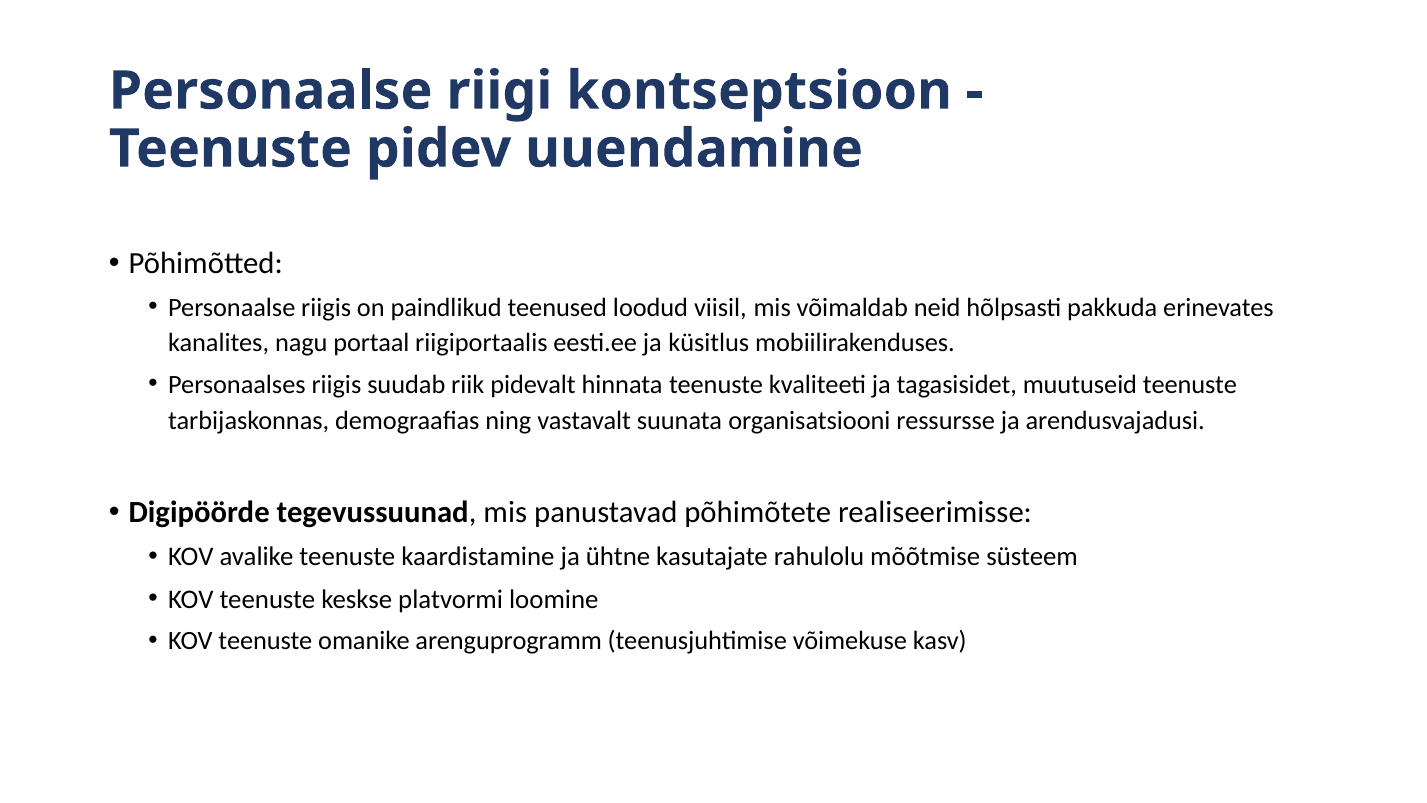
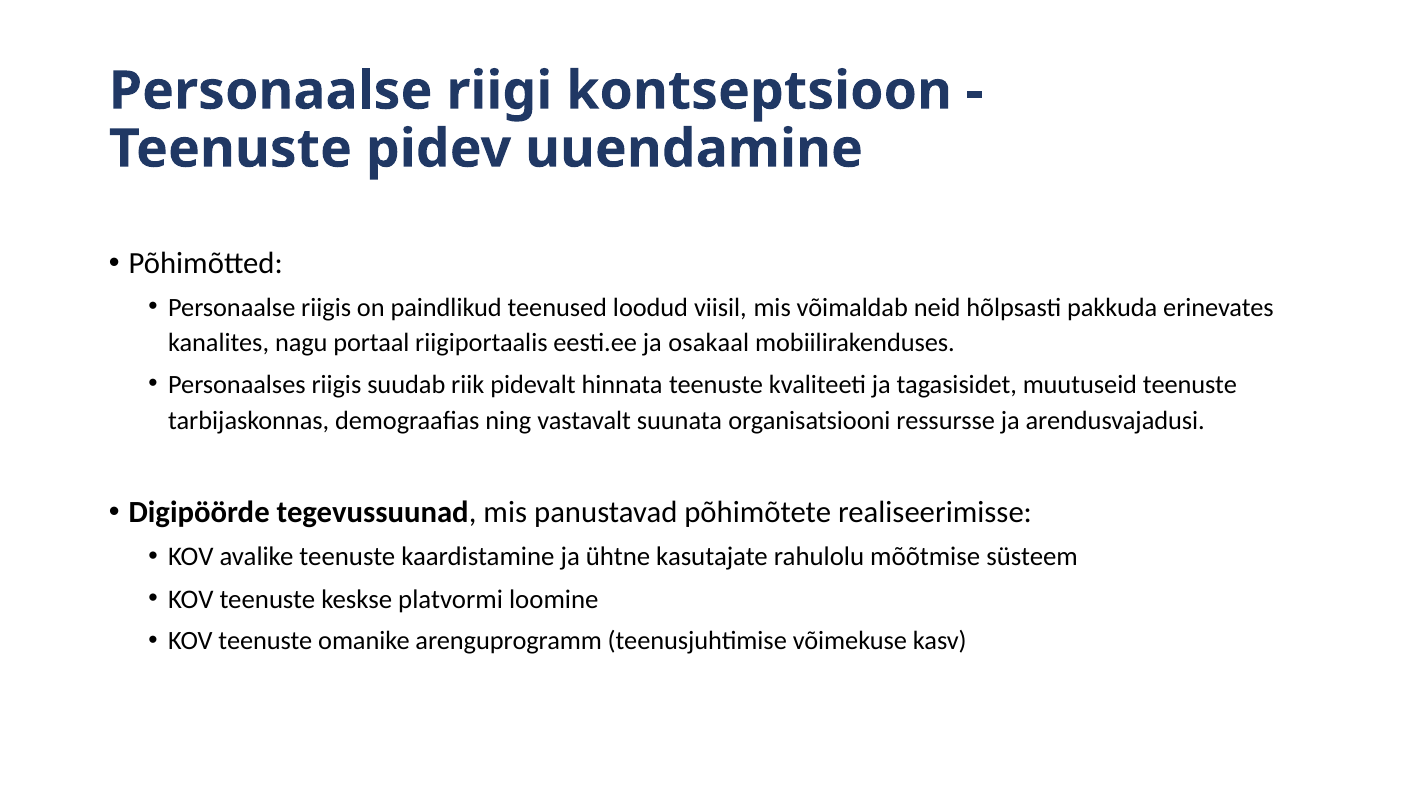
küsitlus: küsitlus -> osakaal
